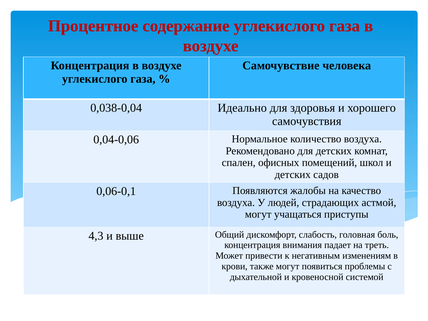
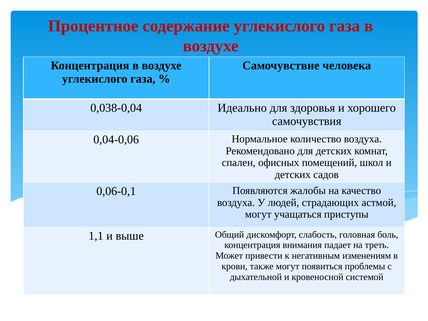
4,3: 4,3 -> 1,1
